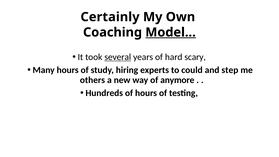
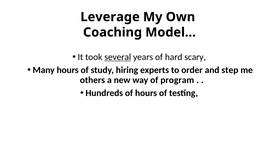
Certainly: Certainly -> Leverage
Model… underline: present -> none
could: could -> order
anymore: anymore -> program
